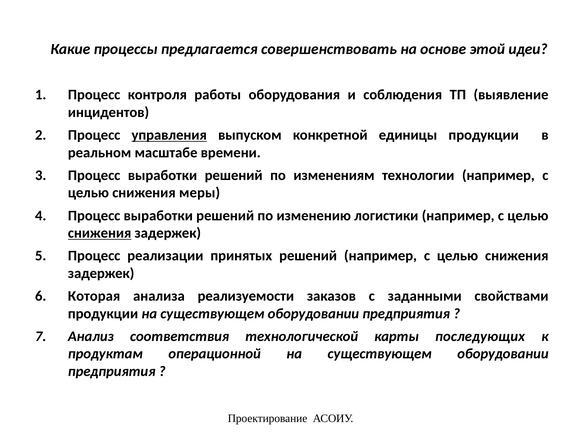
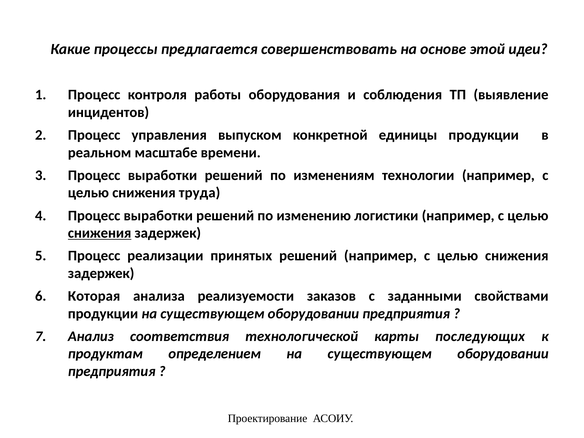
управления underline: present -> none
меры: меры -> труда
операционной: операционной -> определением
